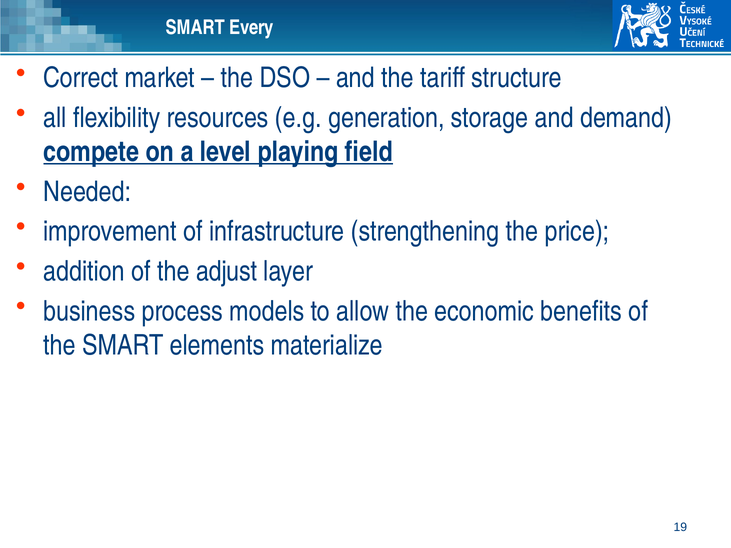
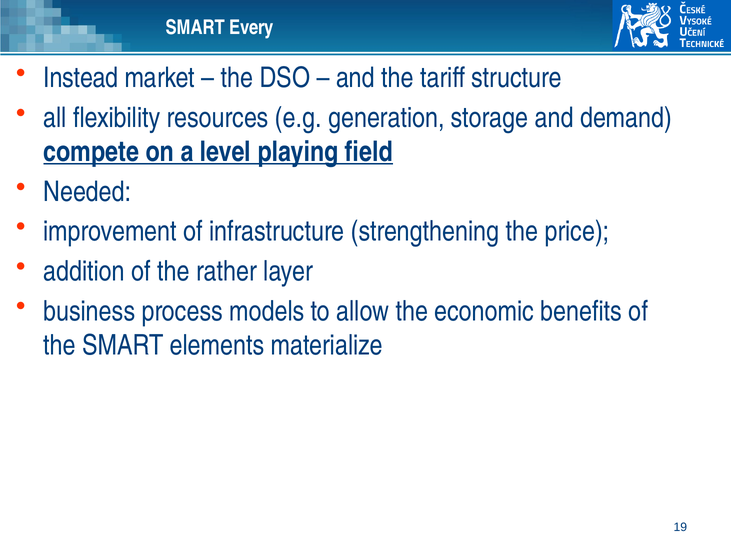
Correct: Correct -> Instead
adjust: adjust -> rather
